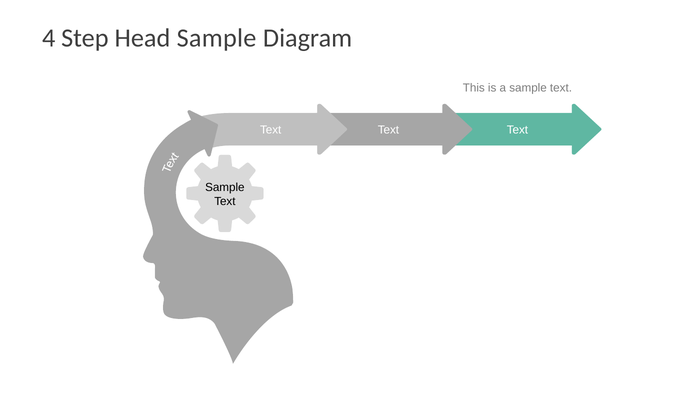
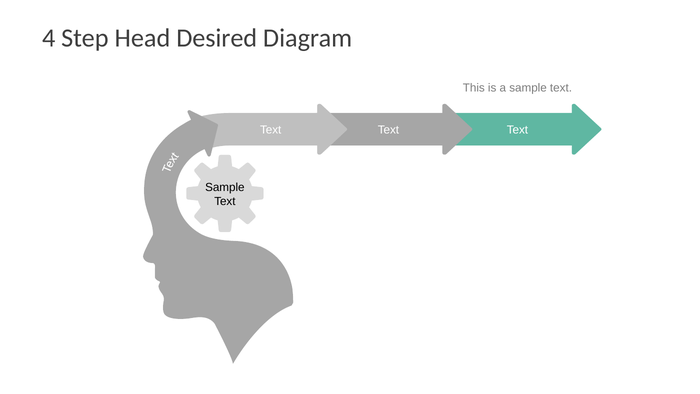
Head Sample: Sample -> Desired
